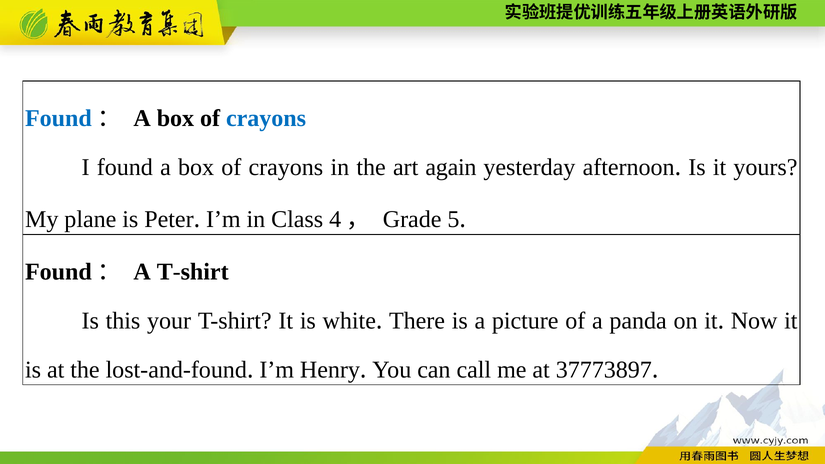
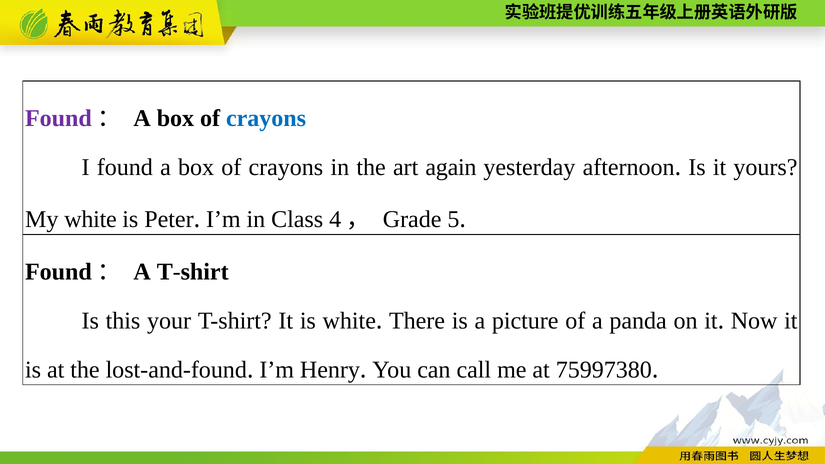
Found at (58, 118) colour: blue -> purple
My plane: plane -> white
37773897: 37773897 -> 75997380
